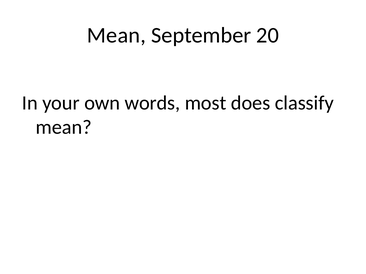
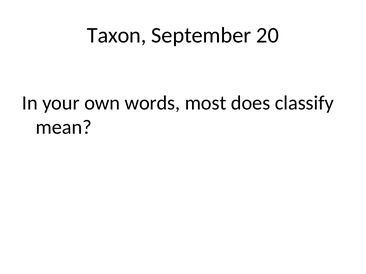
Mean at (116, 35): Mean -> Taxon
